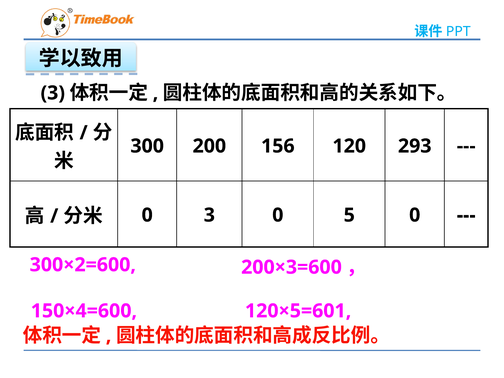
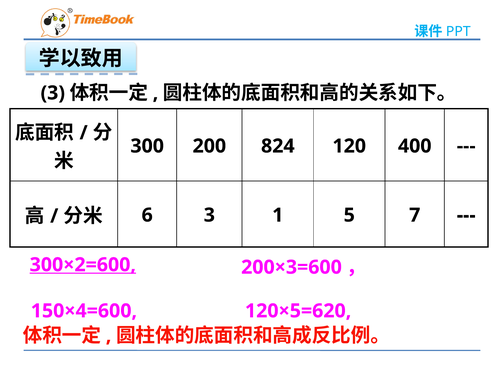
156: 156 -> 824
293: 293 -> 400
0 at (147, 215): 0 -> 6
3 0: 0 -> 1
5 0: 0 -> 7
300×2=600 underline: none -> present
120×5=601: 120×5=601 -> 120×5=620
